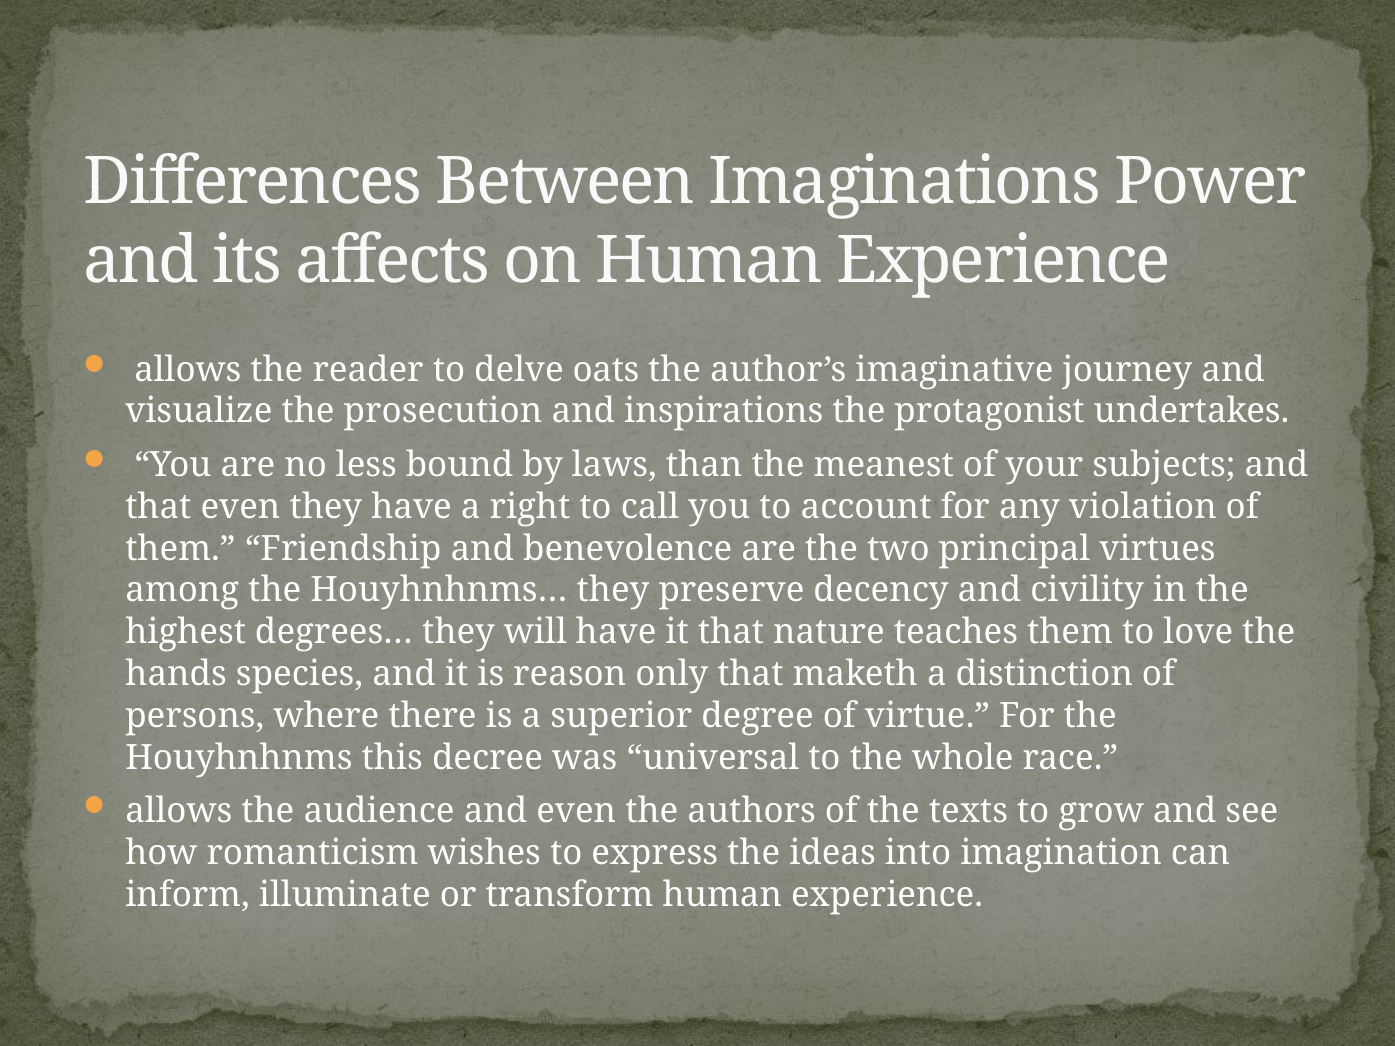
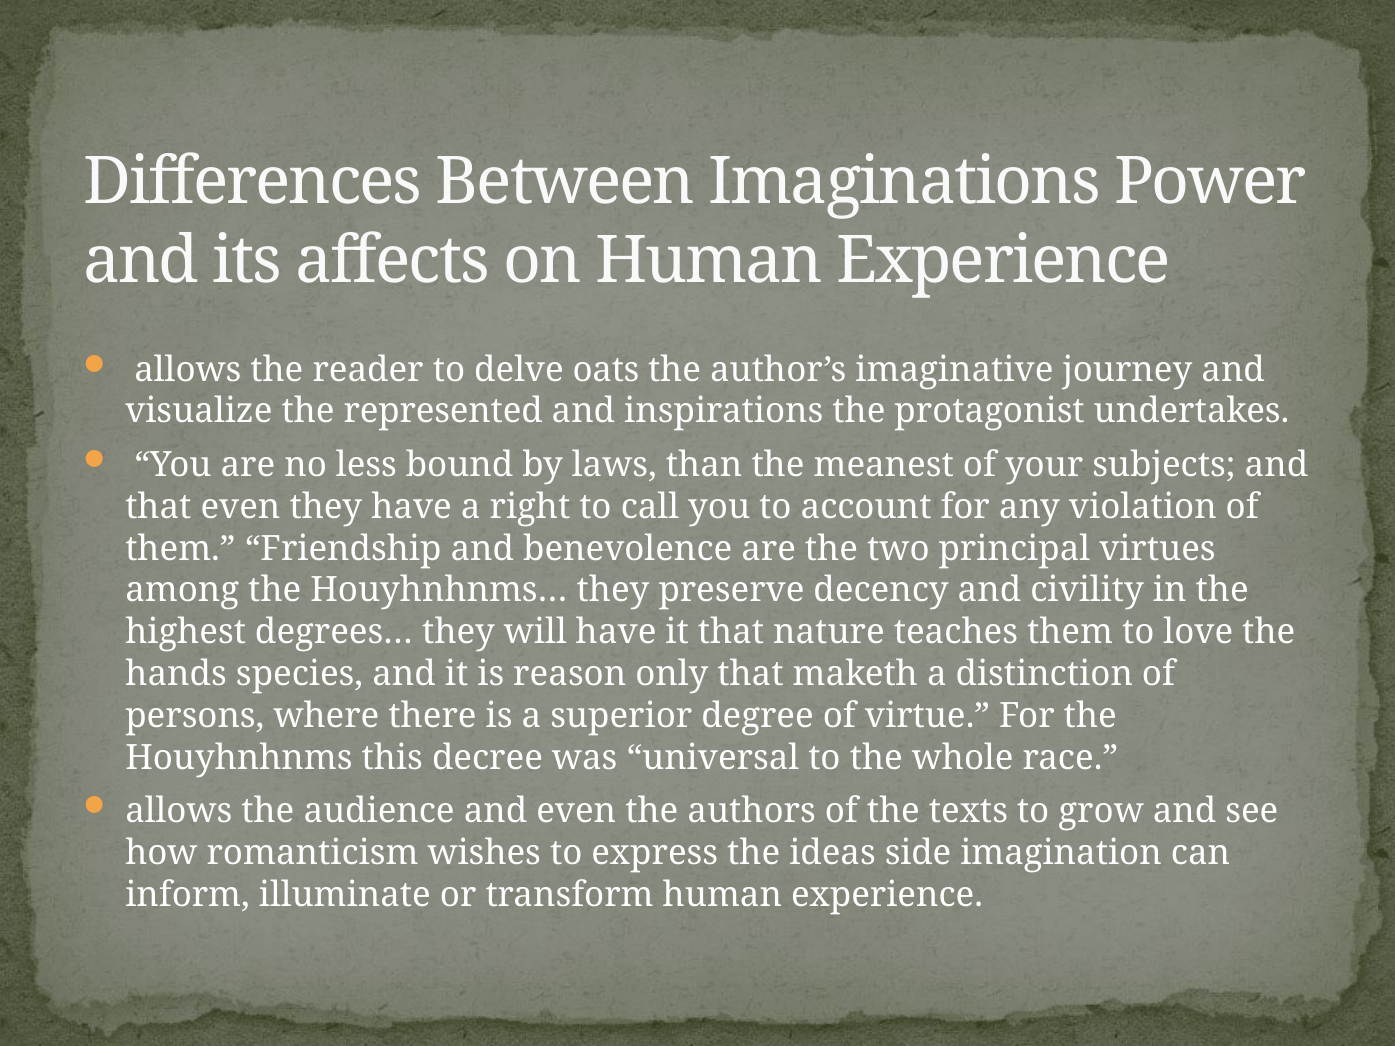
prosecution: prosecution -> represented
into: into -> side
